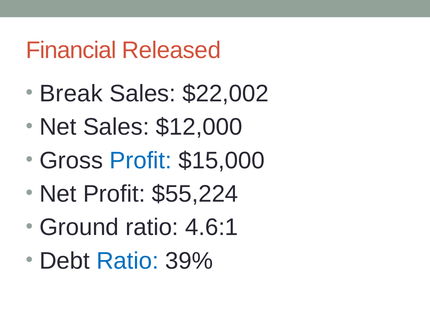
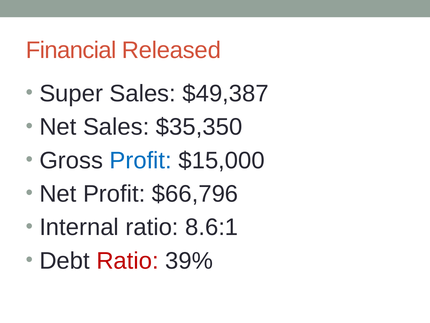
Break: Break -> Super
$22,002: $22,002 -> $49,387
$12,000: $12,000 -> $35,350
$55,224: $55,224 -> $66,796
Ground: Ground -> Internal
4.6:1: 4.6:1 -> 8.6:1
Ratio at (128, 260) colour: blue -> red
